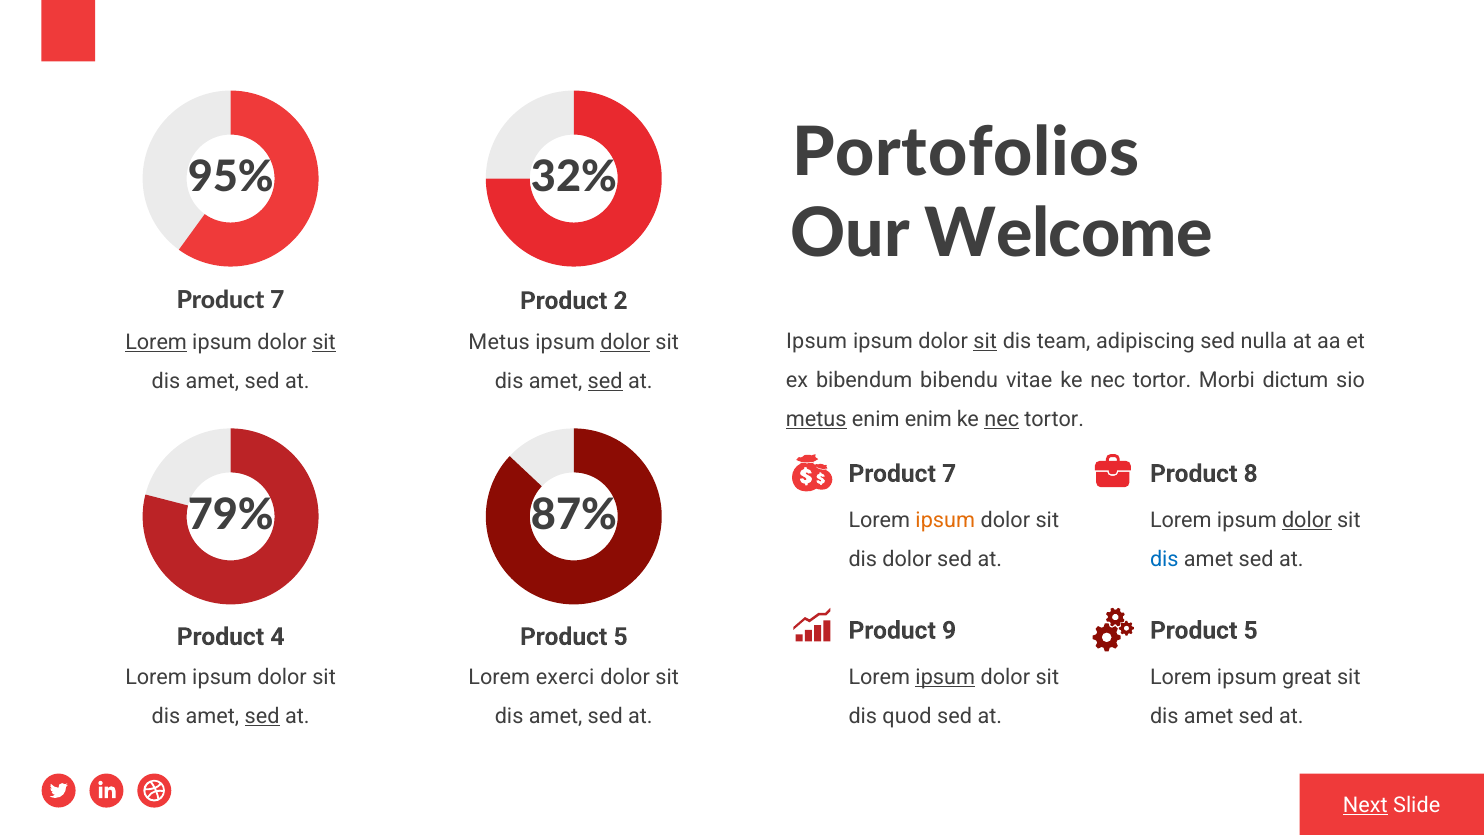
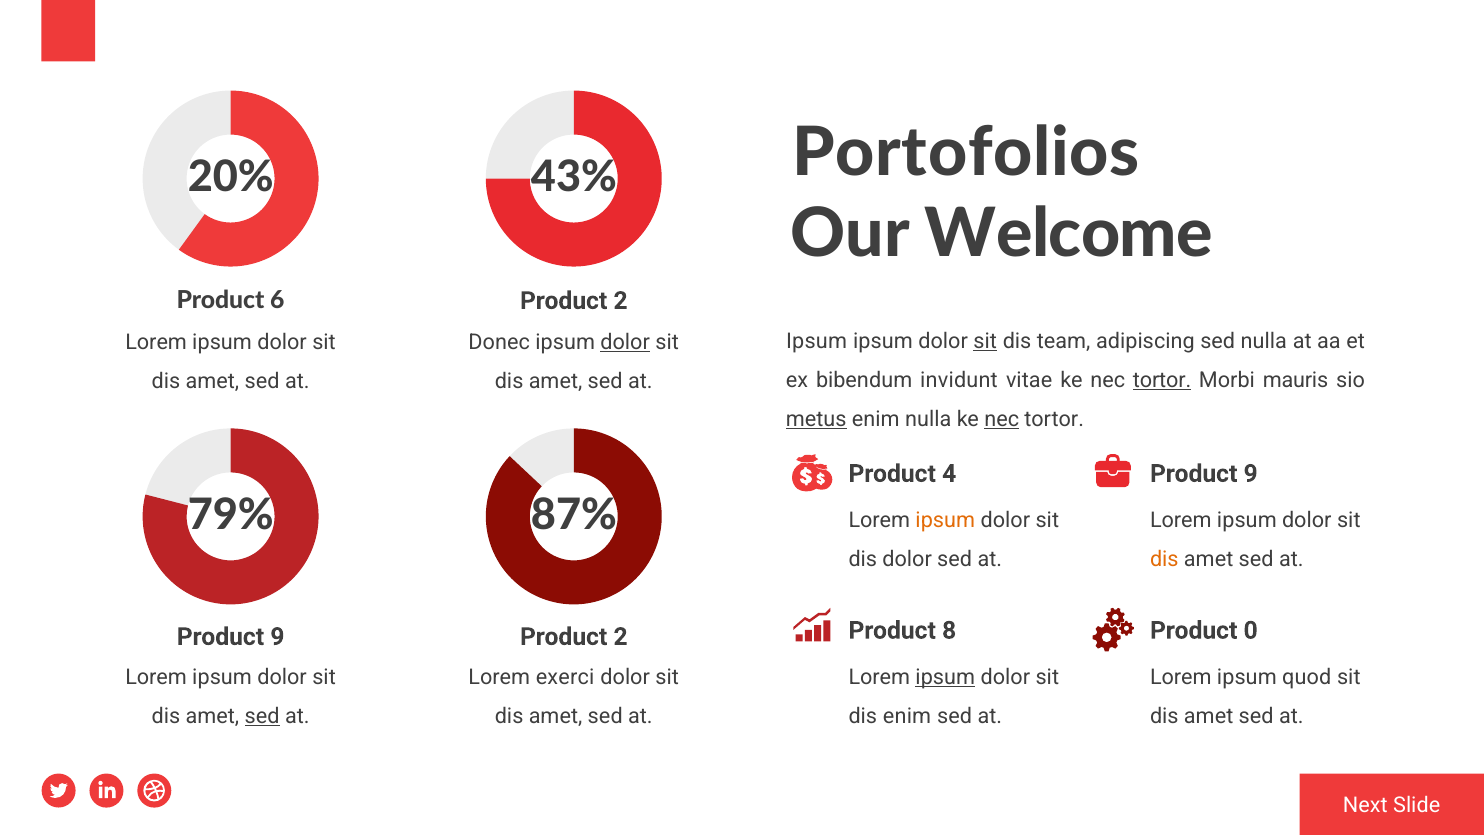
95%: 95% -> 20%
32%: 32% -> 43%
7 at (277, 301): 7 -> 6
Lorem at (156, 342) underline: present -> none
sit at (324, 342) underline: present -> none
Metus at (499, 342): Metus -> Donec
bibendu: bibendu -> invidunt
tortor at (1162, 380) underline: none -> present
dictum: dictum -> mauris
sed at (605, 381) underline: present -> none
enim enim: enim -> nulla
7 at (949, 473): 7 -> 4
8 at (1251, 473): 8 -> 9
dolor at (1307, 520) underline: present -> none
dis at (1164, 559) colour: blue -> orange
9: 9 -> 8
5 at (1251, 630): 5 -> 0
4 at (277, 637): 4 -> 9
5 at (621, 637): 5 -> 2
great: great -> quod
dis quod: quod -> enim
Next underline: present -> none
